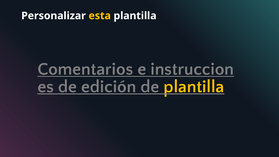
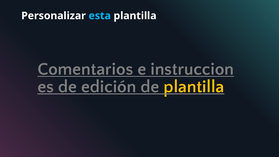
esta colour: yellow -> light blue
